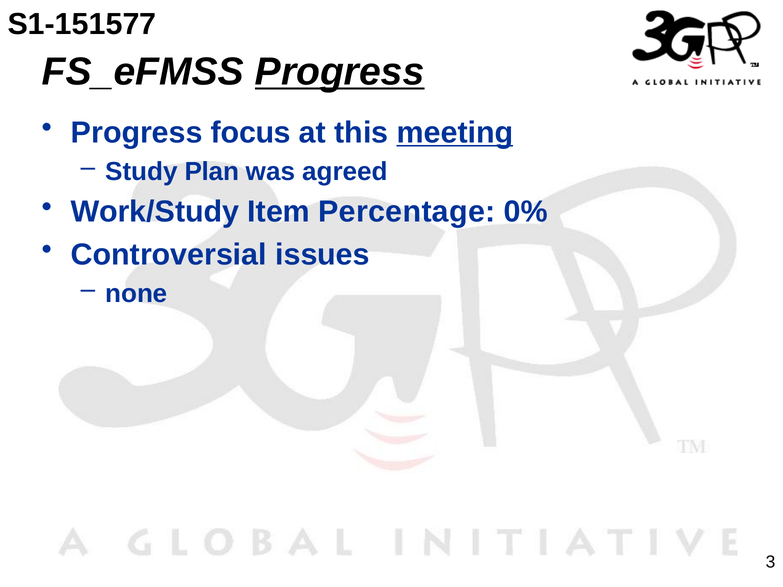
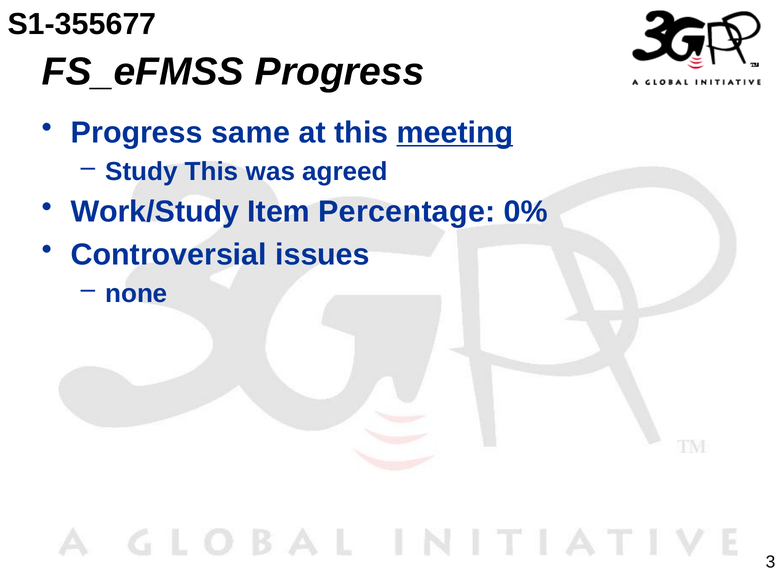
S1-151577: S1-151577 -> S1-355677
Progress at (340, 72) underline: present -> none
focus: focus -> same
Study Plan: Plan -> This
